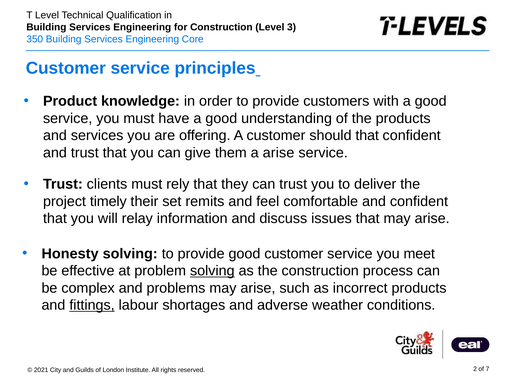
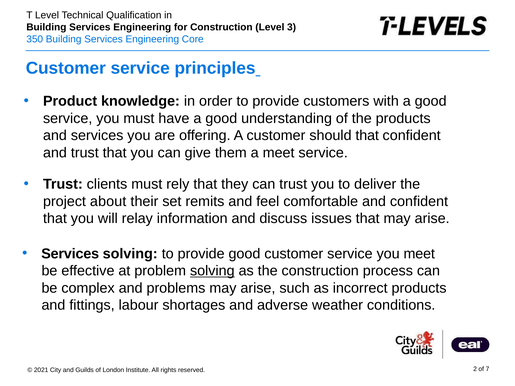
a arise: arise -> meet
timely: timely -> about
Honesty at (70, 254): Honesty -> Services
fittings underline: present -> none
